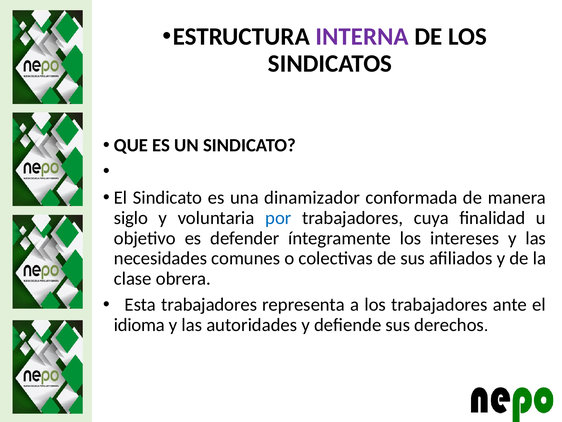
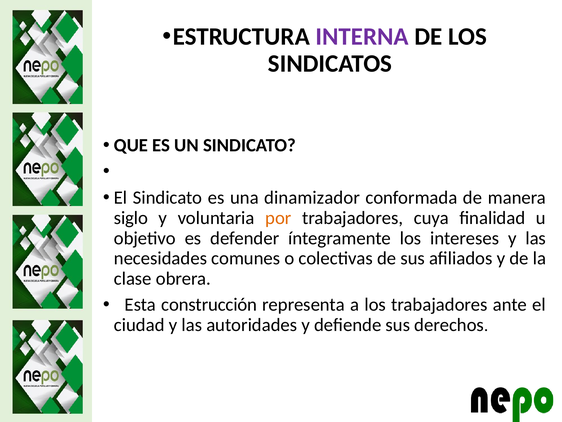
por colour: blue -> orange
Esta trabajadores: trabajadores -> construcción
idioma: idioma -> ciudad
